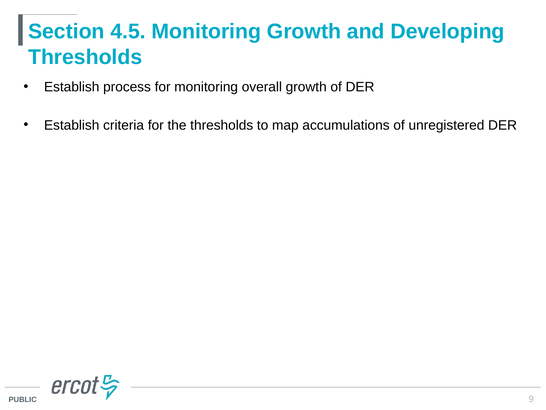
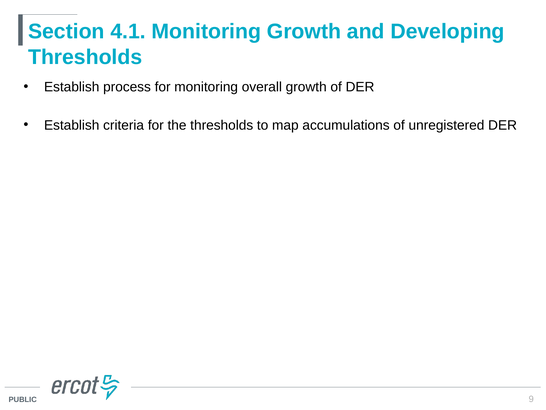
4.5: 4.5 -> 4.1
